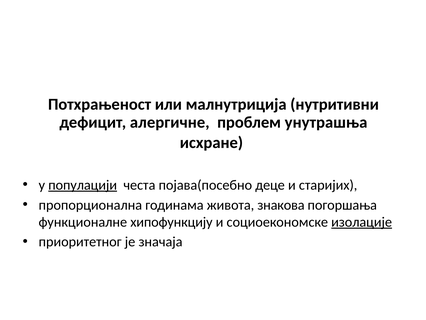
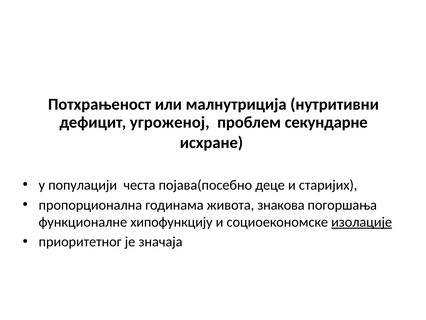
алергичне: алергичне -> угроженој
унутрашња: унутрашња -> секундарне
популацији underline: present -> none
